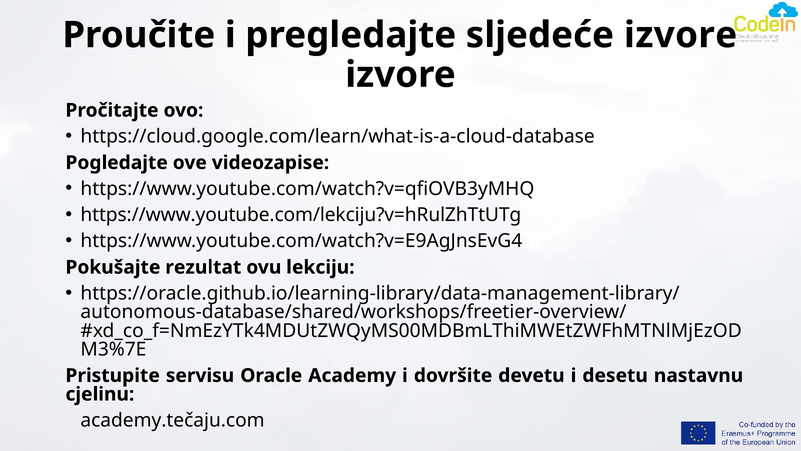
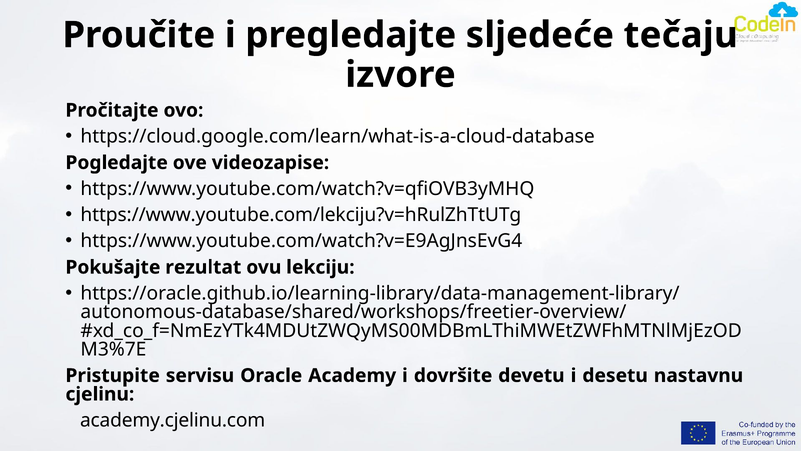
sljedeće izvore: izvore -> tečaju
academy.tečaju.com: academy.tečaju.com -> academy.cjelinu.com
